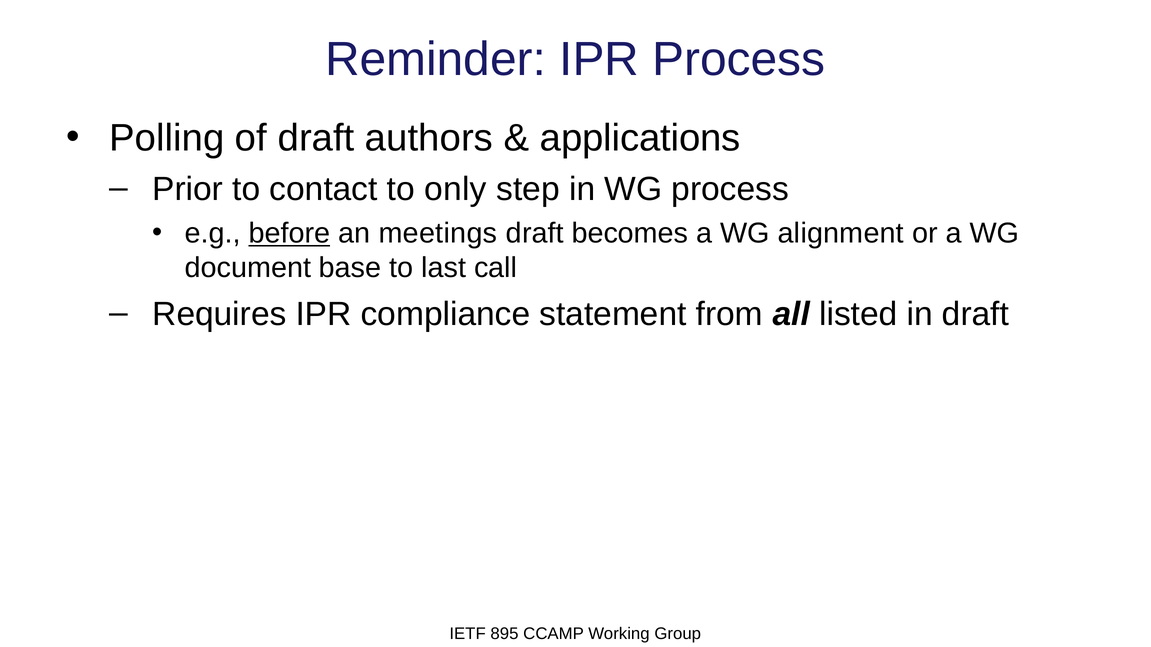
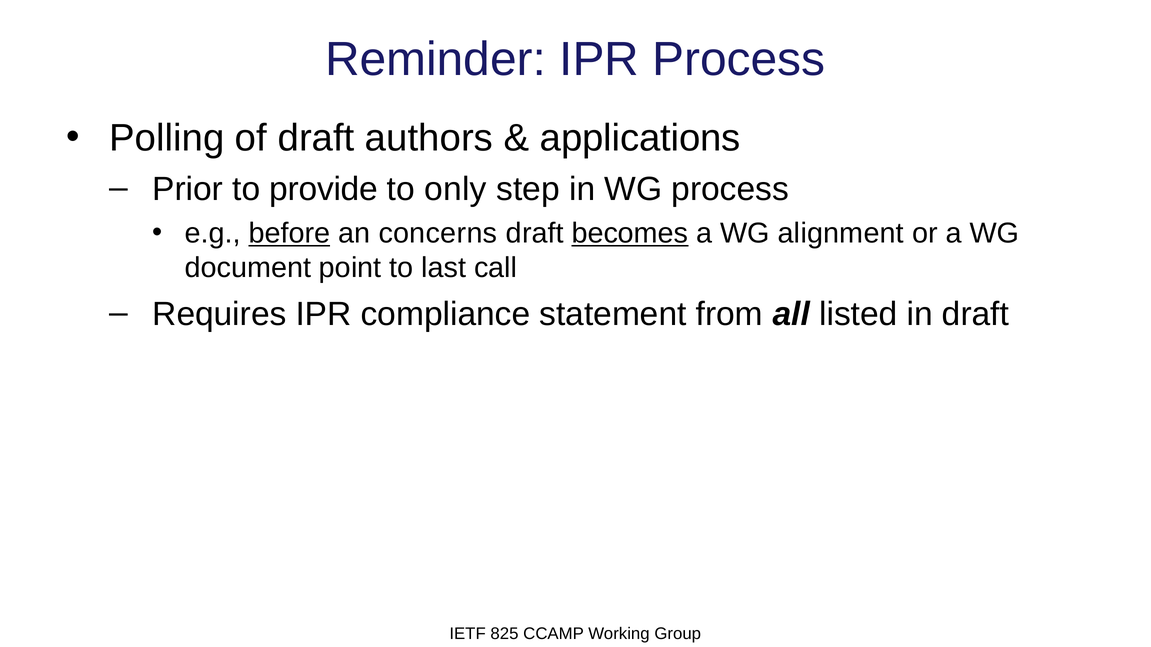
contact: contact -> provide
meetings: meetings -> concerns
becomes underline: none -> present
base: base -> point
895: 895 -> 825
